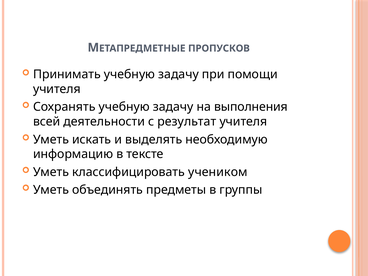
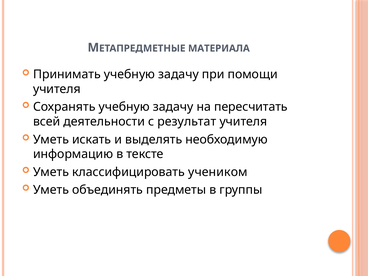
ПРОПУСКОВ: ПРОПУСКОВ -> МАТЕРИАЛА
выполнения: выполнения -> пересчитать
